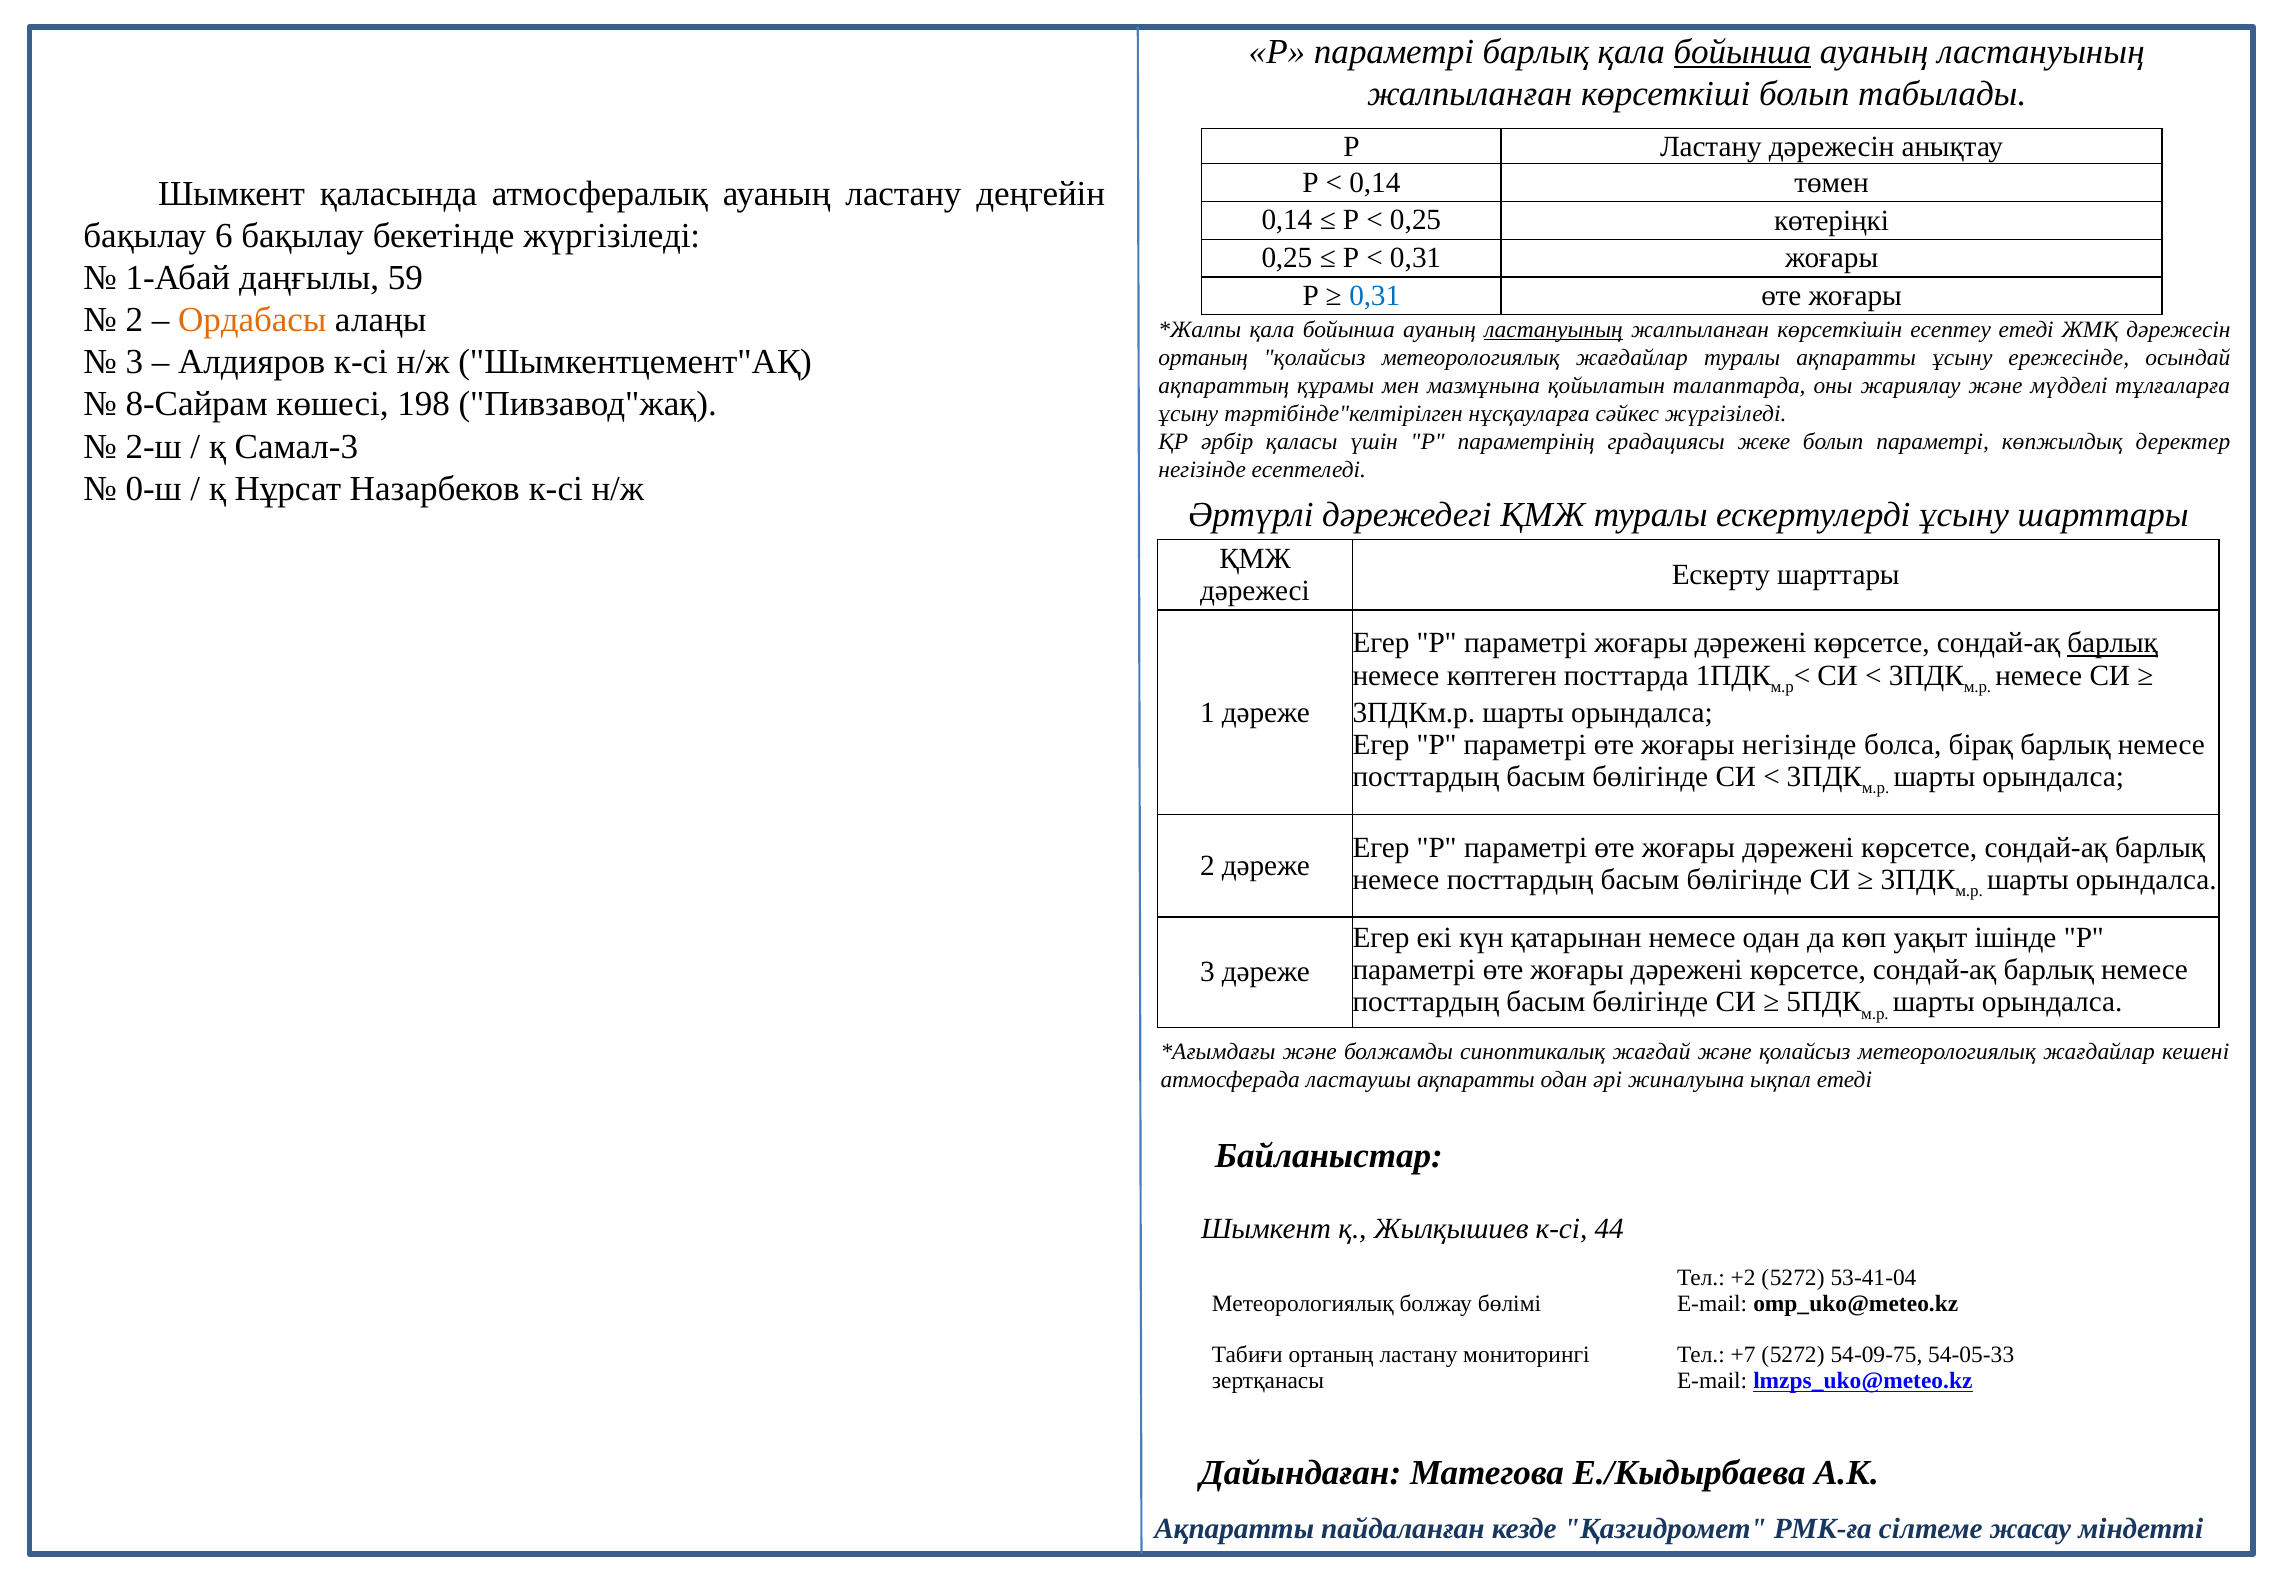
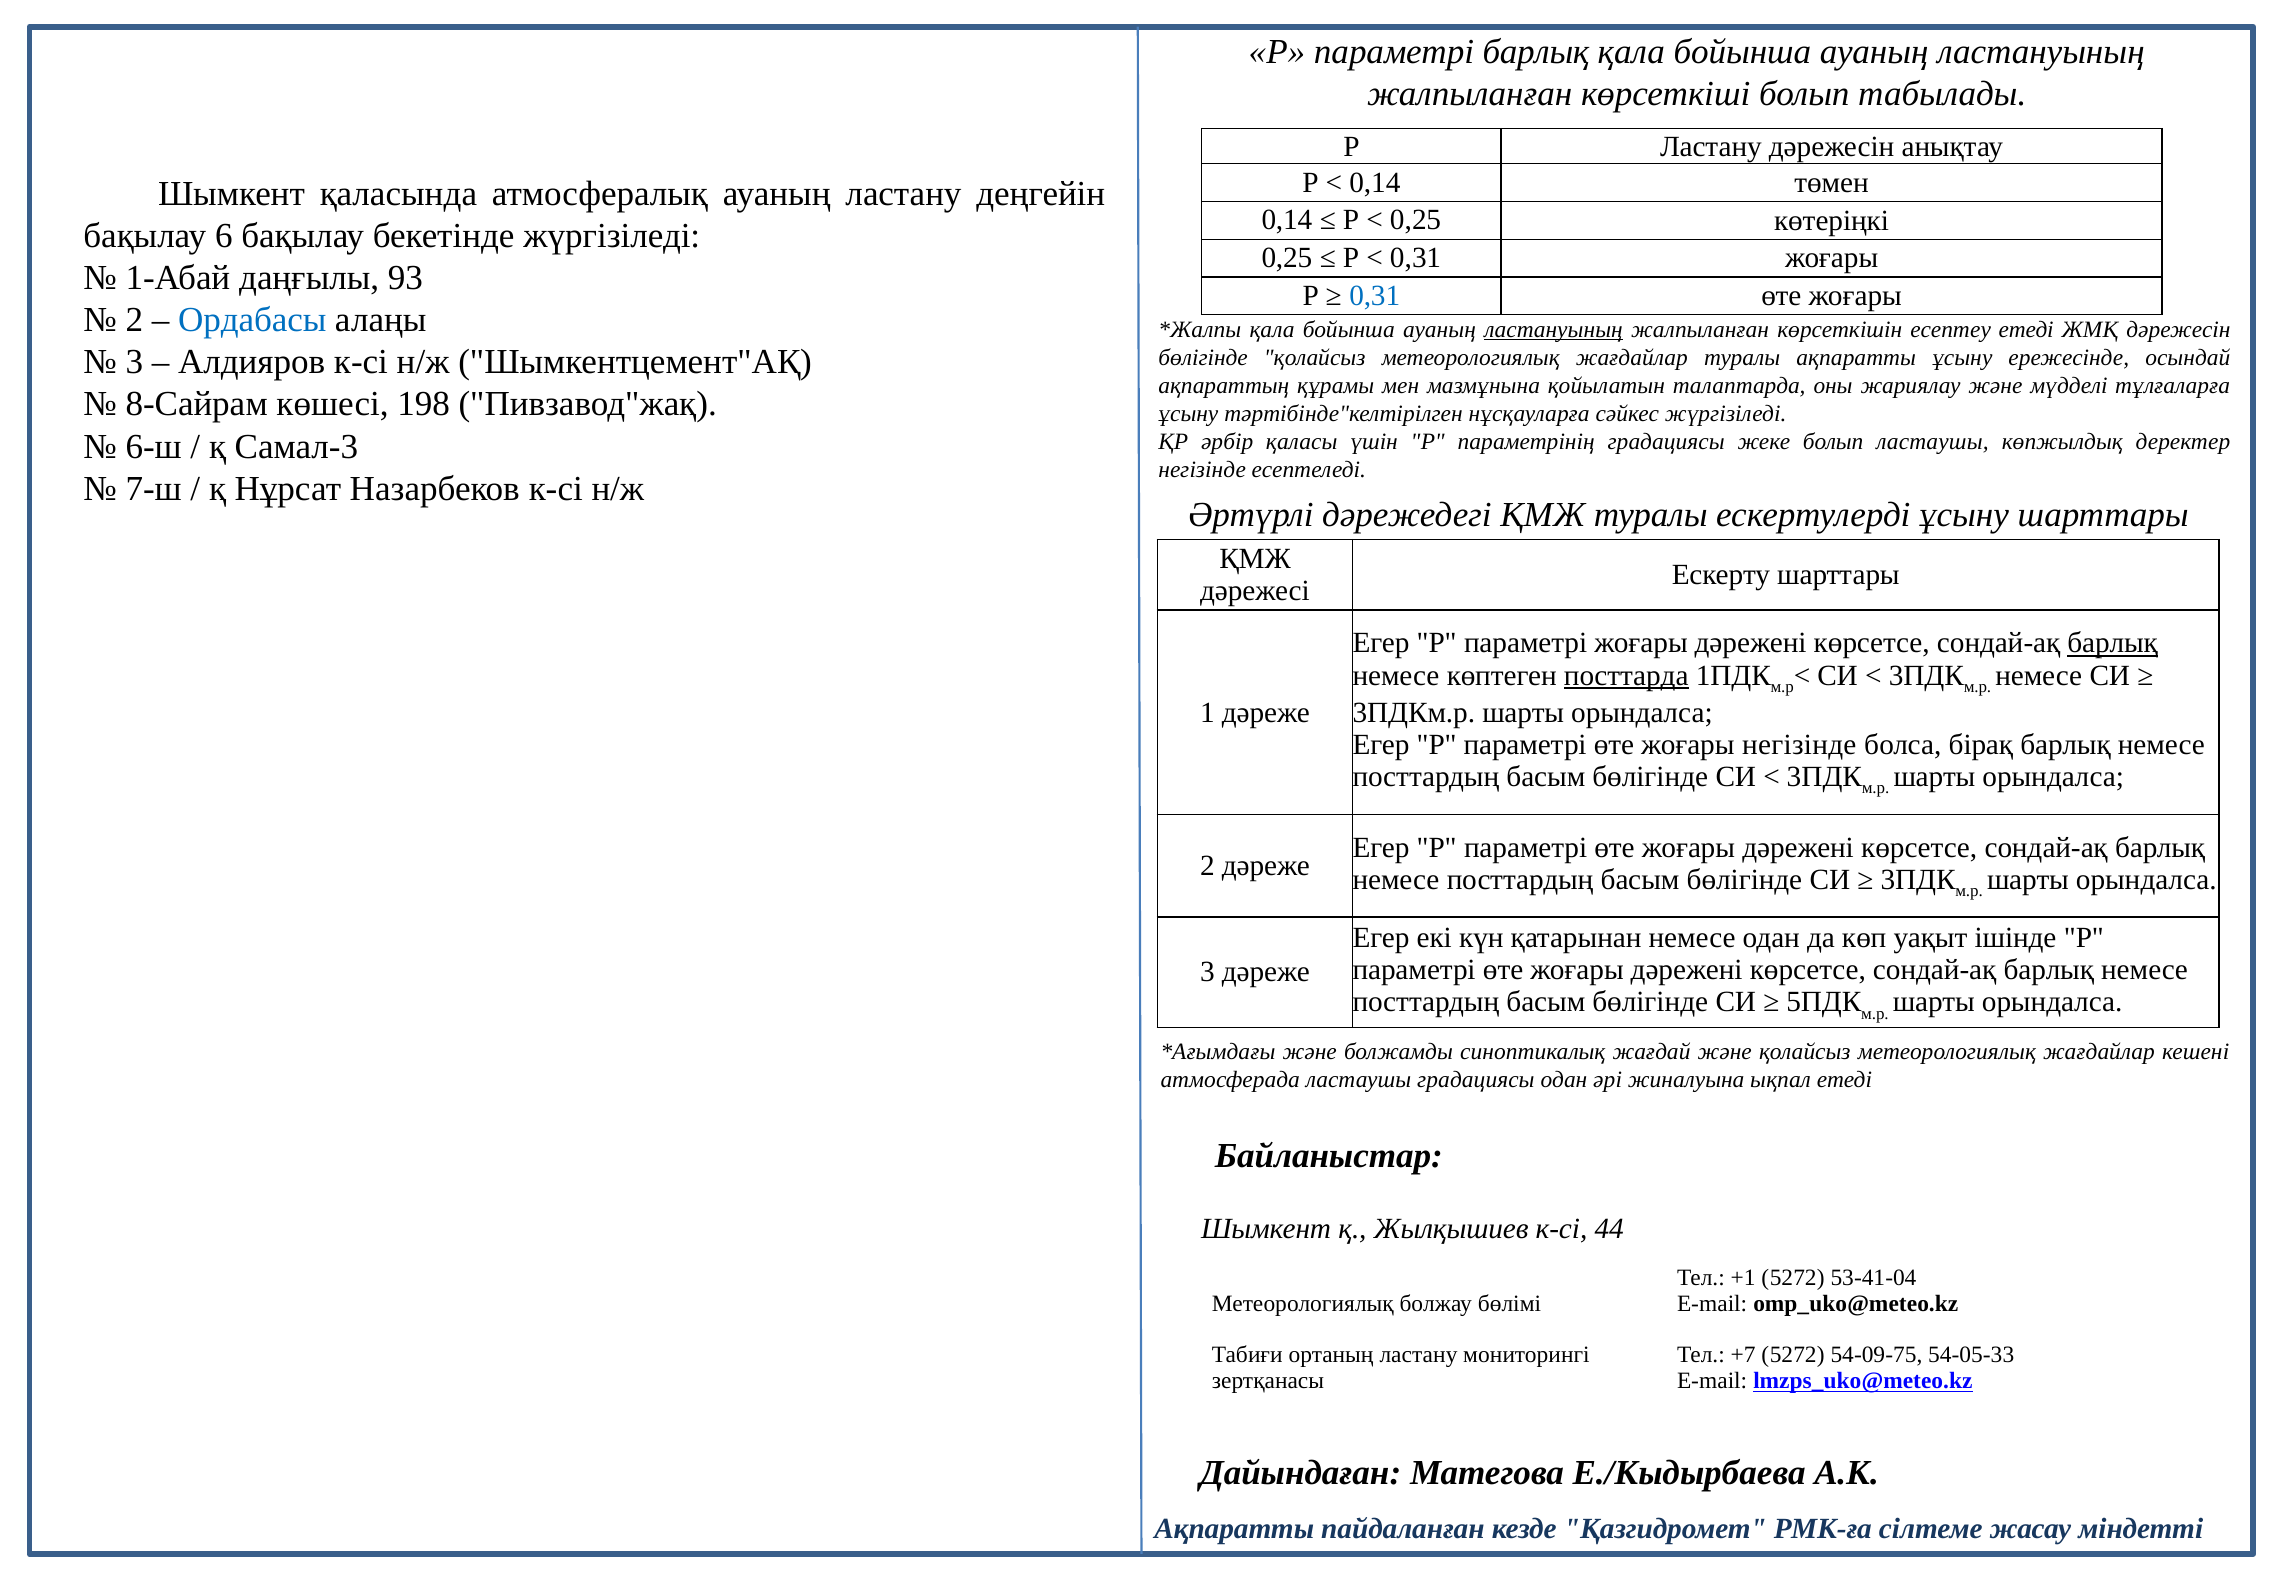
бойынша at (1742, 52) underline: present -> none
59: 59 -> 93
Ордабасы colour: orange -> blue
ортаның at (1203, 358): ортаның -> бөлігінде
2-ш: 2-ш -> 6-ш
болып параметрі: параметрі -> ластаушы
0-ш: 0-ш -> 7-ш
посттарда underline: none -> present
ластаушы ақпаратты: ақпаратты -> градациясы
+2: +2 -> +1
